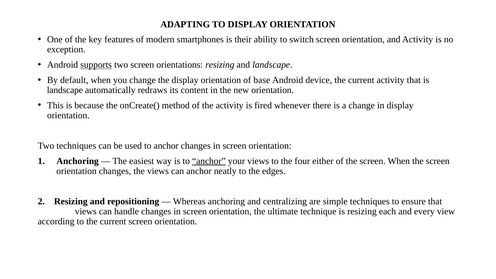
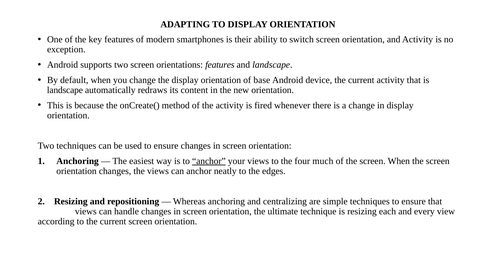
supports underline: present -> none
orientations resizing: resizing -> features
used to anchor: anchor -> ensure
either: either -> much
